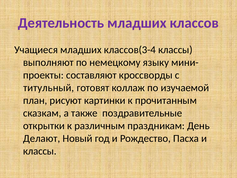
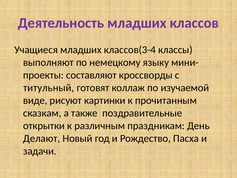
план: план -> виде
классы at (40, 151): классы -> задачи
